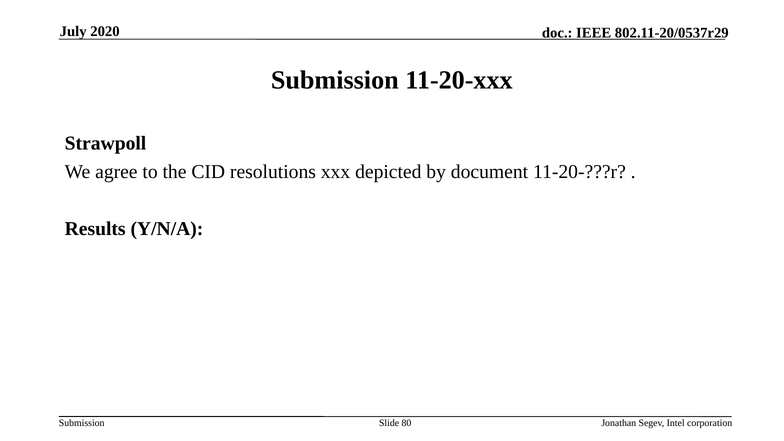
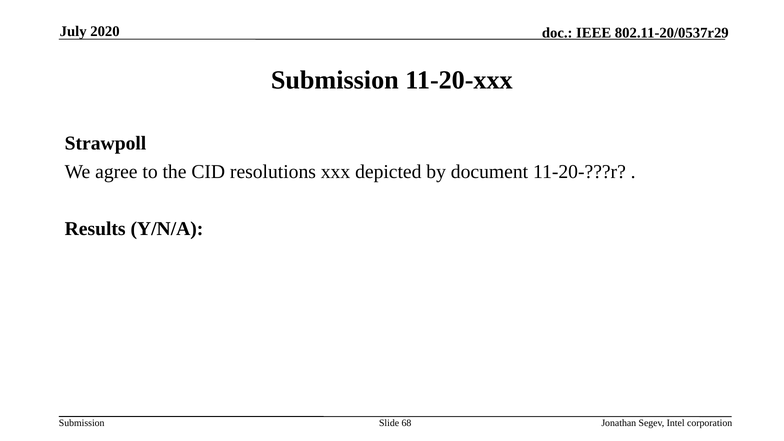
80: 80 -> 68
